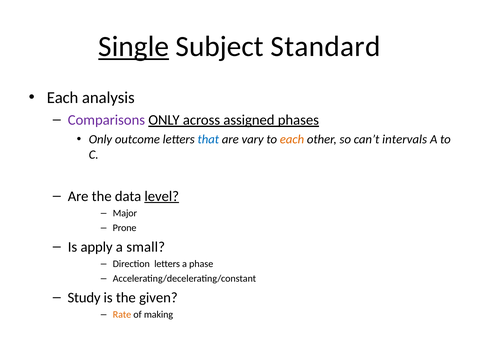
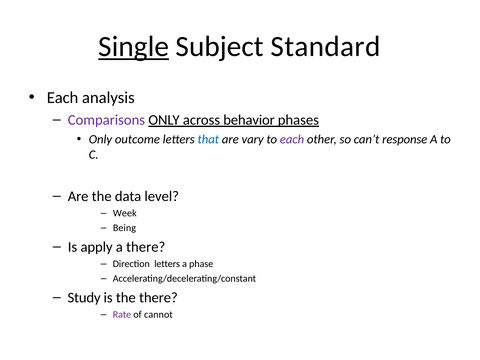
assigned: assigned -> behavior
each at (292, 139) colour: orange -> purple
intervals: intervals -> response
level underline: present -> none
Major: Major -> Week
Prone: Prone -> Being
a small: small -> there
the given: given -> there
Rate colour: orange -> purple
making: making -> cannot
